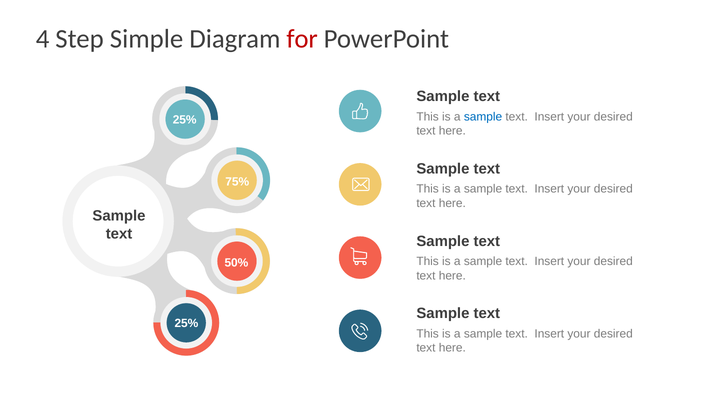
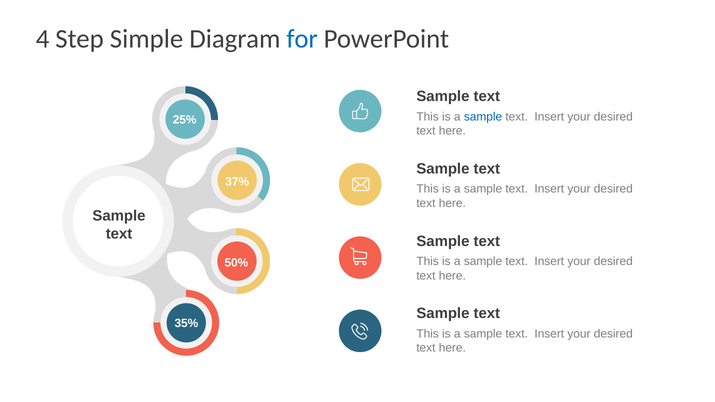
for colour: red -> blue
75%: 75% -> 37%
25% at (186, 323): 25% -> 35%
